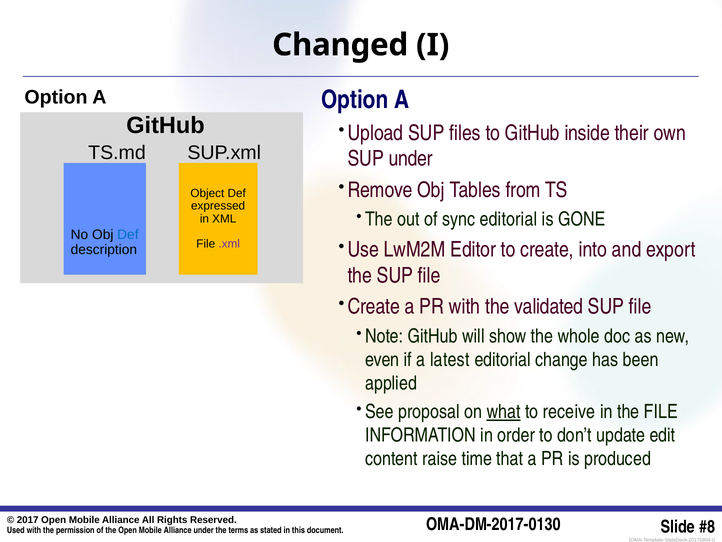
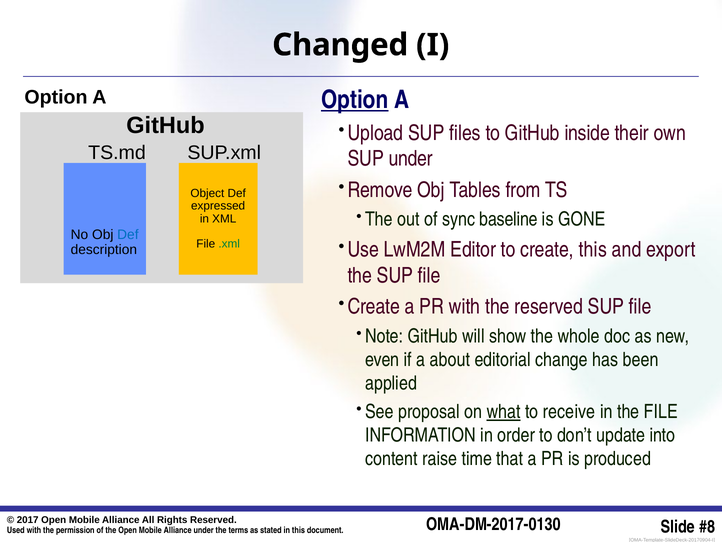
Option at (355, 100) underline: none -> present
sync editorial: editorial -> baseline
.xml colour: purple -> green
create into: into -> this
the validated: validated -> reserved
latest: latest -> about
edit: edit -> into
